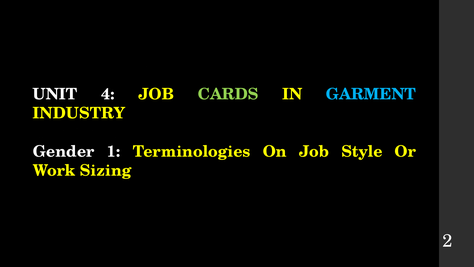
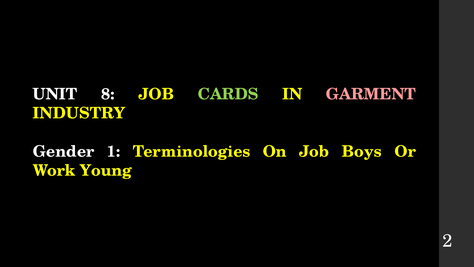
4: 4 -> 8
GARMENT colour: light blue -> pink
Style: Style -> Boys
Sizing: Sizing -> Young
